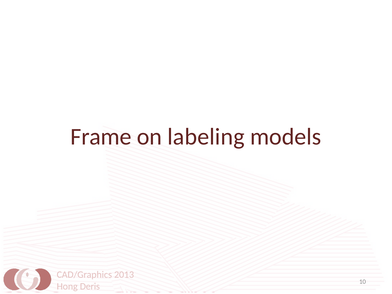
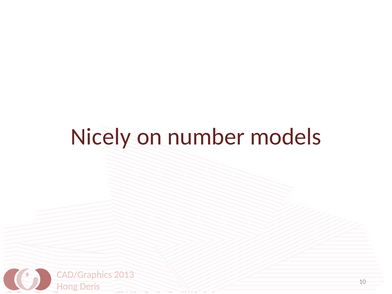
Frame: Frame -> Nicely
labeling: labeling -> number
